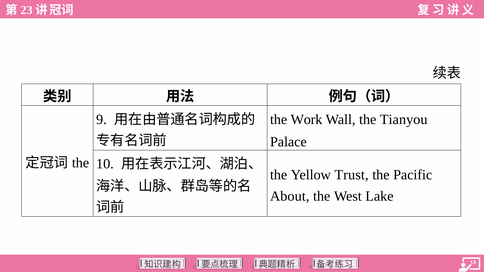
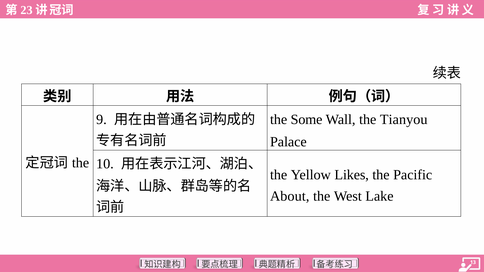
Work: Work -> Some
Trust: Trust -> Likes
